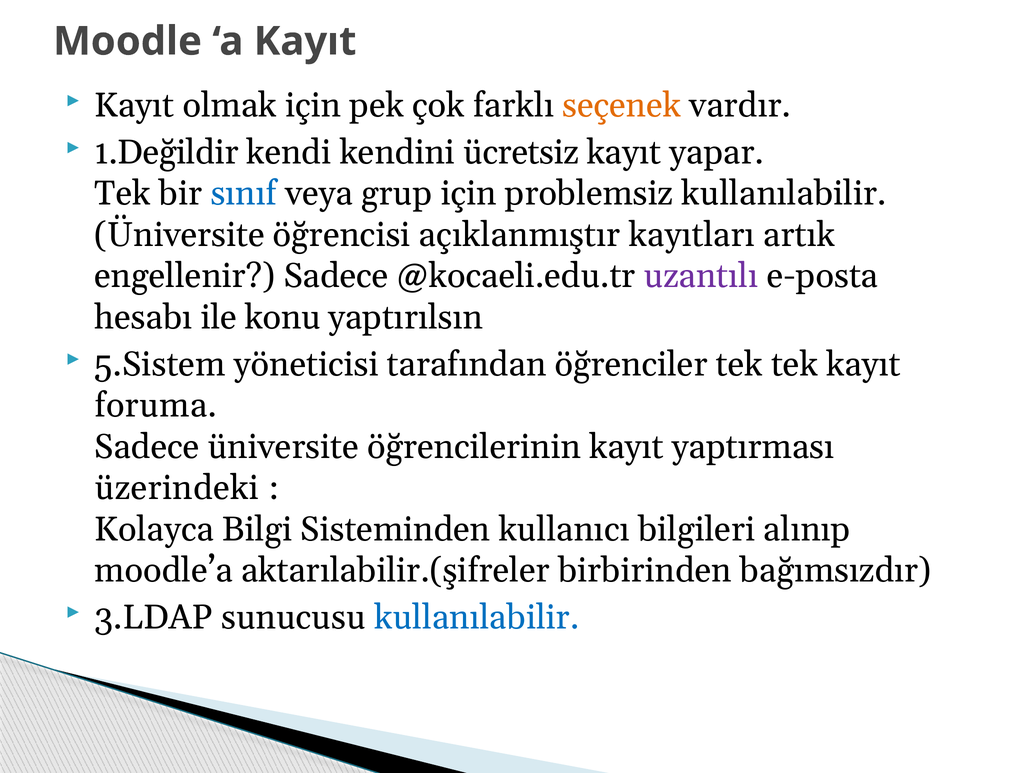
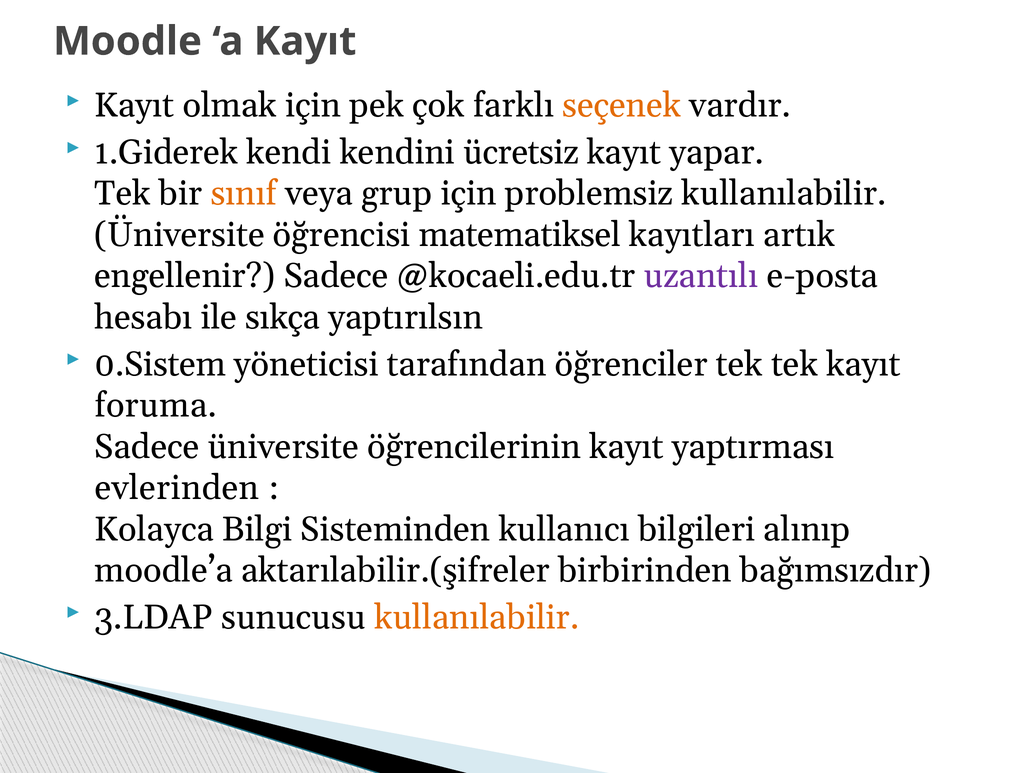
1.Değildir: 1.Değildir -> 1.Giderek
sınıf colour: blue -> orange
açıklanmıştır: açıklanmıştır -> matematiksel
konu: konu -> sıkça
5.Sistem: 5.Sistem -> 0.Sistem
üzerindeki: üzerindeki -> evlerinden
kullanılabilir at (477, 618) colour: blue -> orange
